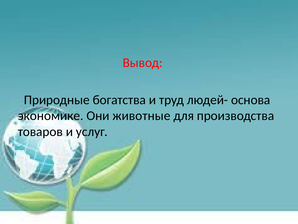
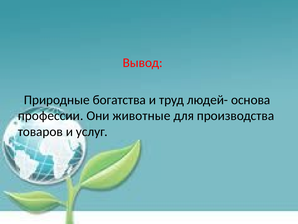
экономике: экономике -> профессии
